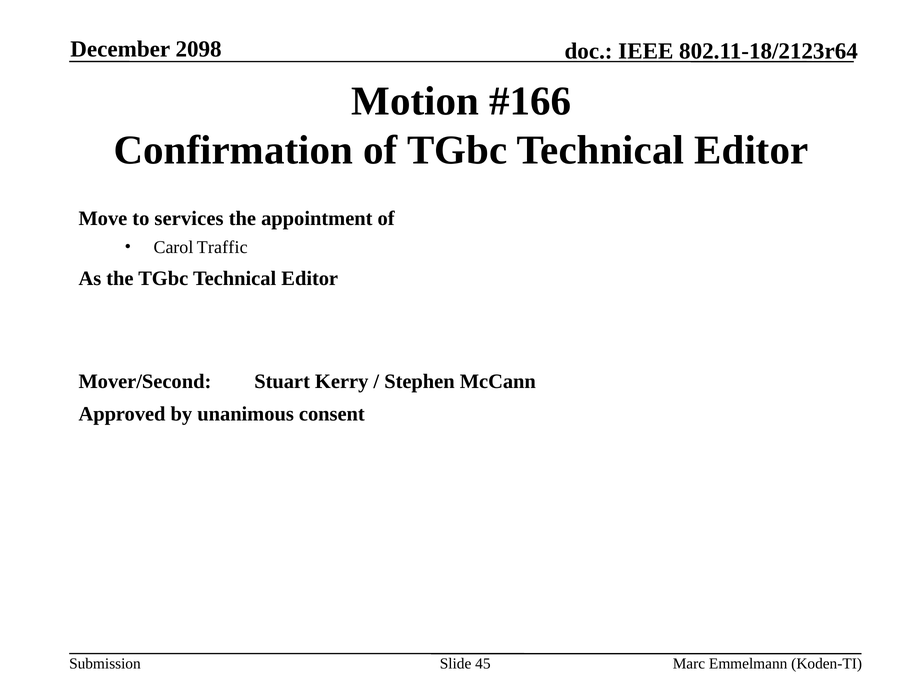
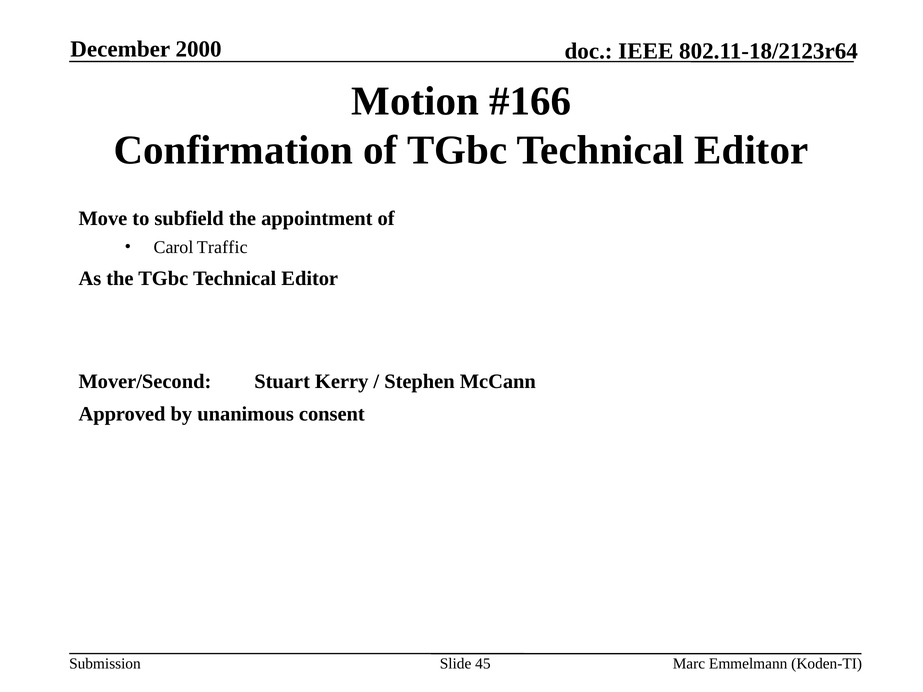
2098: 2098 -> 2000
services: services -> subfield
